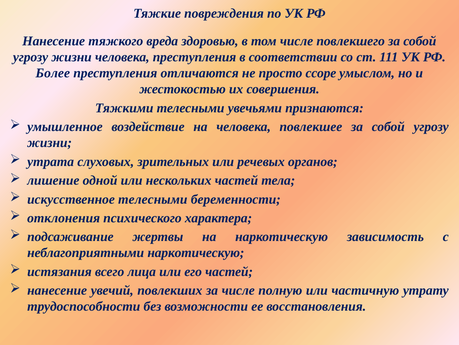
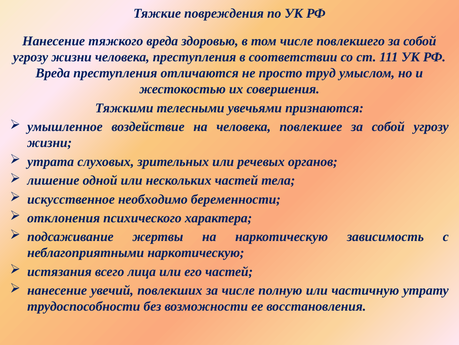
Более at (53, 73): Более -> Вреда
ссоре: ссоре -> труд
искусственное телесными: телесными -> необходимо
